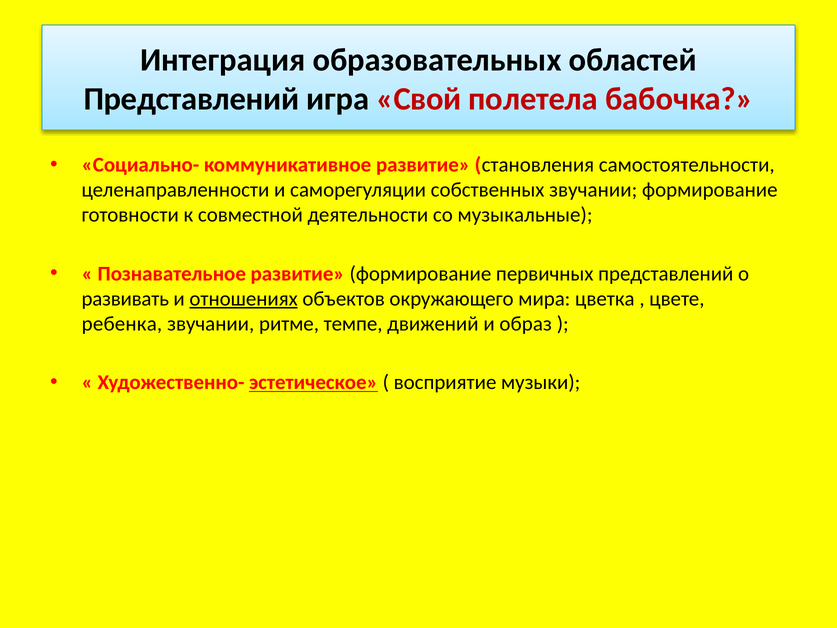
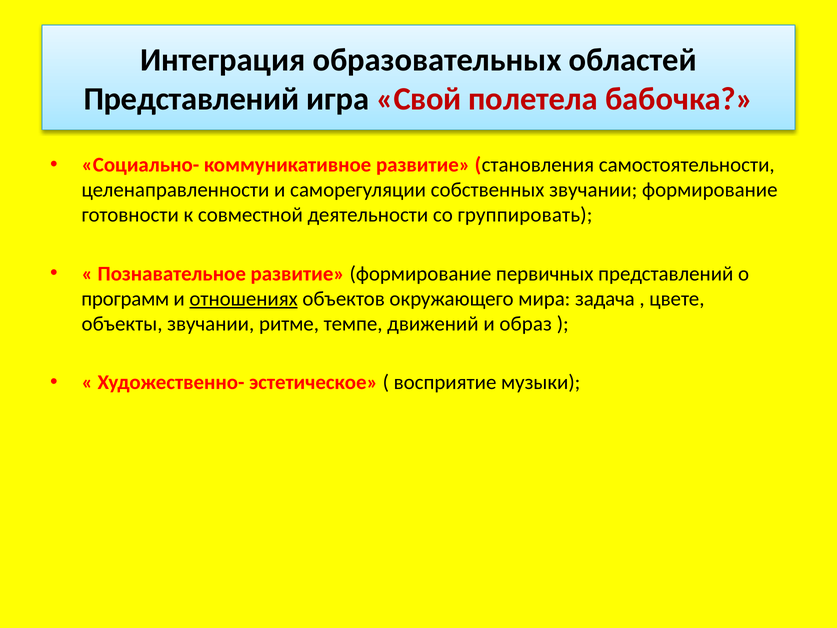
музыкальные: музыкальные -> группировать
развивать: развивать -> программ
цветка: цветка -> задача
ребенка: ребенка -> объекты
эстетическое underline: present -> none
